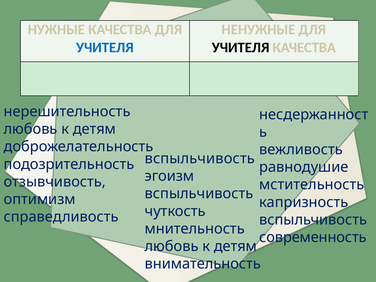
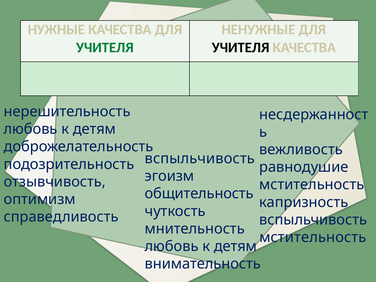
УЧИТЕЛЯ at (105, 48) colour: blue -> green
вспыльчивость at (199, 194): вспыльчивость -> общительность
современность at (313, 237): современность -> мстительность
